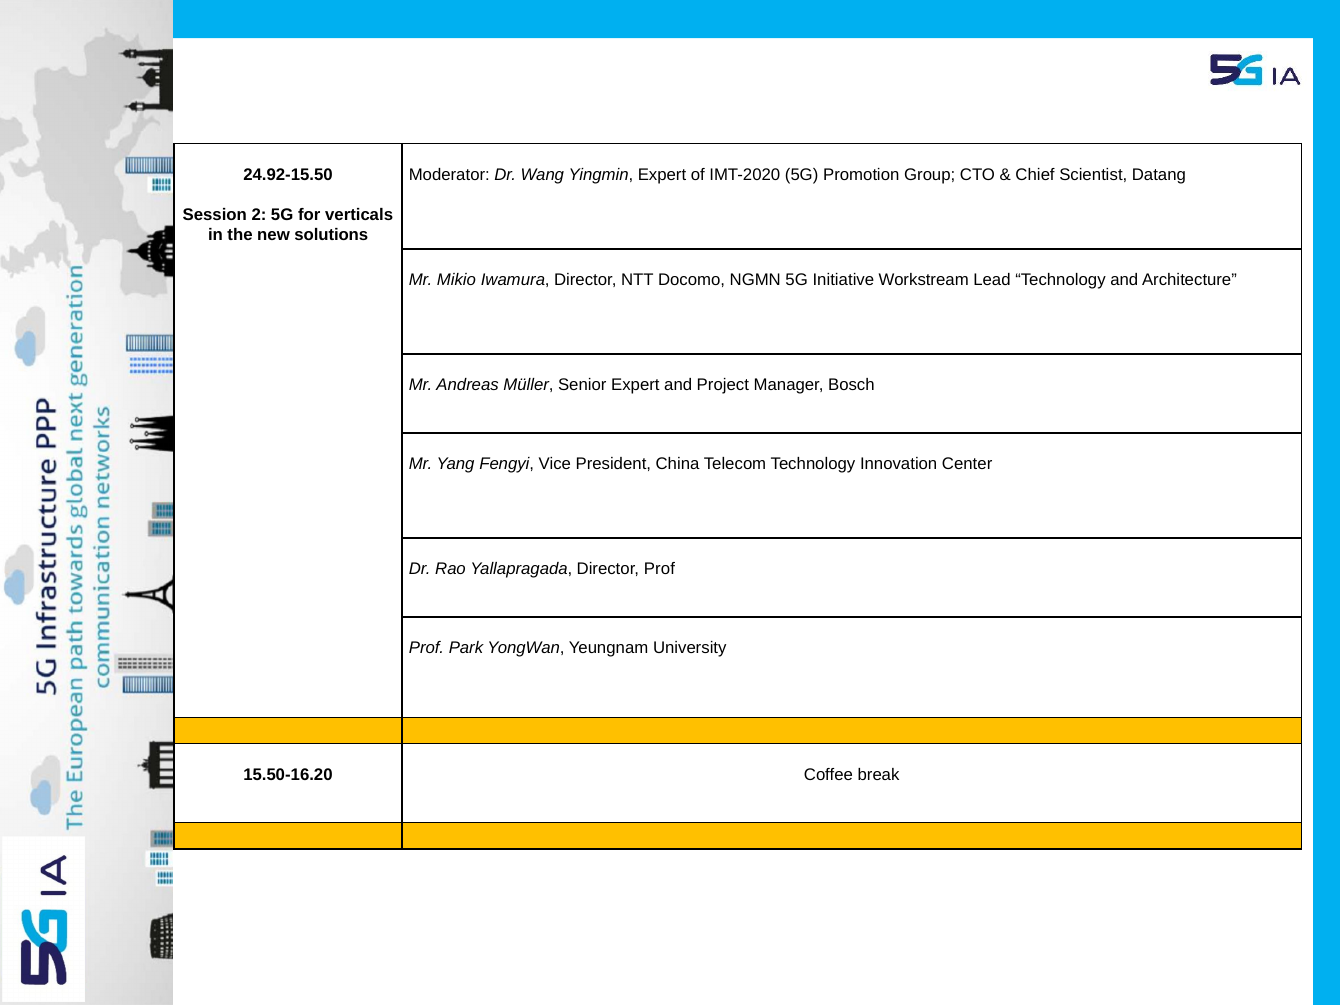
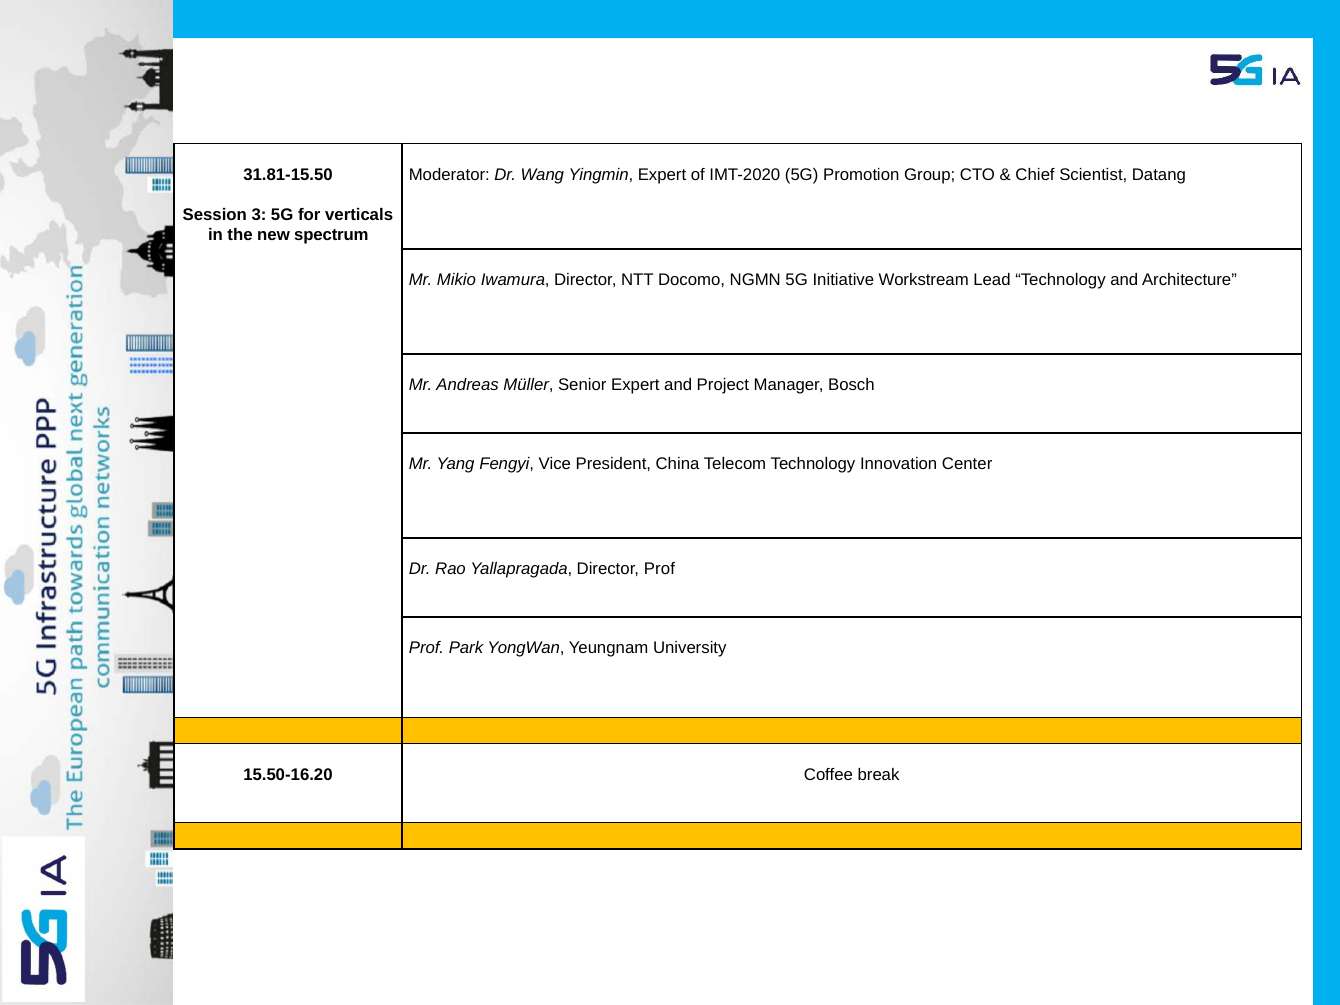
24.92-15.50: 24.92-15.50 -> 31.81-15.50
2: 2 -> 3
solutions: solutions -> spectrum
